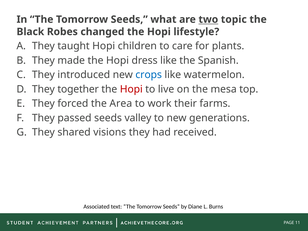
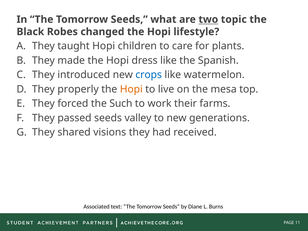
together: together -> properly
Hopi at (131, 89) colour: red -> orange
Area: Area -> Such
